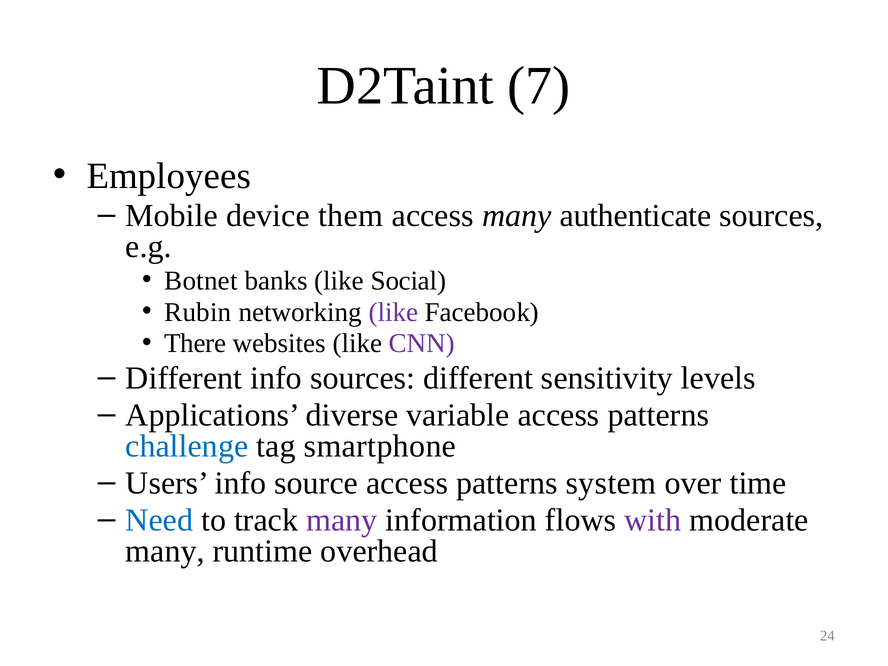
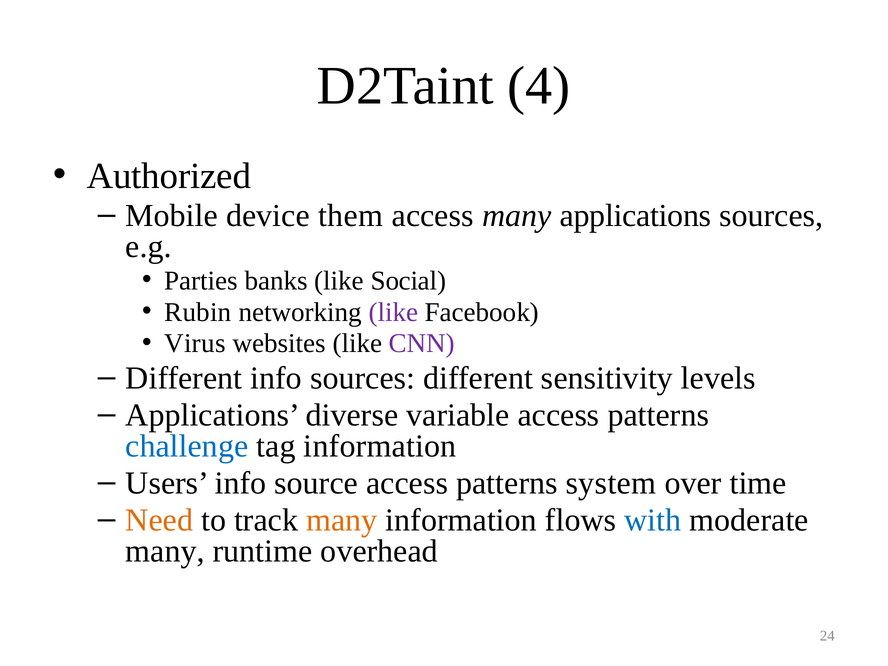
7: 7 -> 4
Employees: Employees -> Authorized
many authenticate: authenticate -> applications
Botnet: Botnet -> Parties
There: There -> Virus
tag smartphone: smartphone -> information
Need colour: blue -> orange
many at (342, 520) colour: purple -> orange
with colour: purple -> blue
